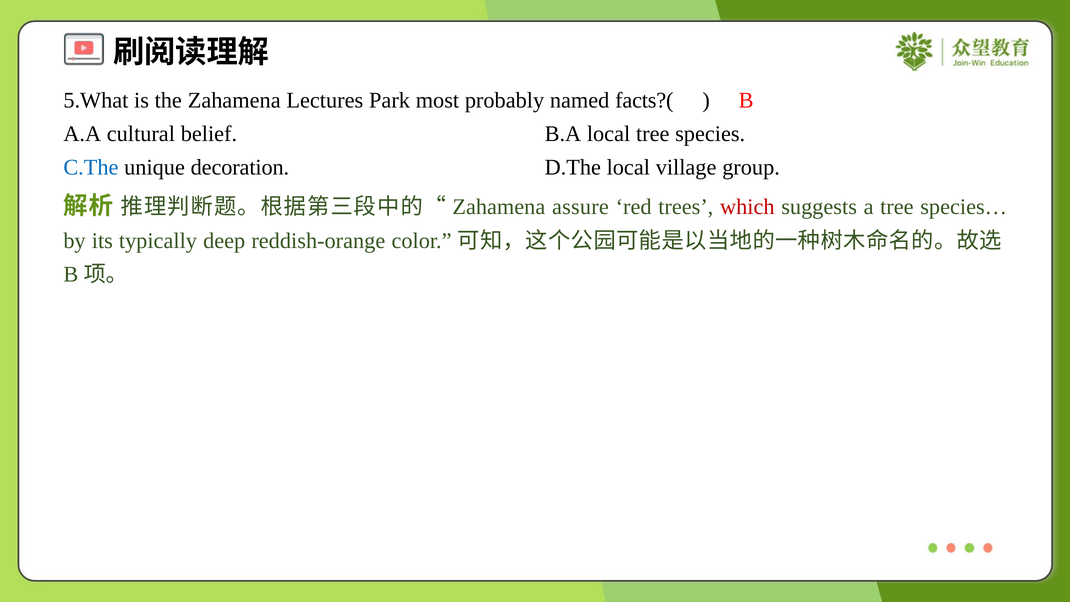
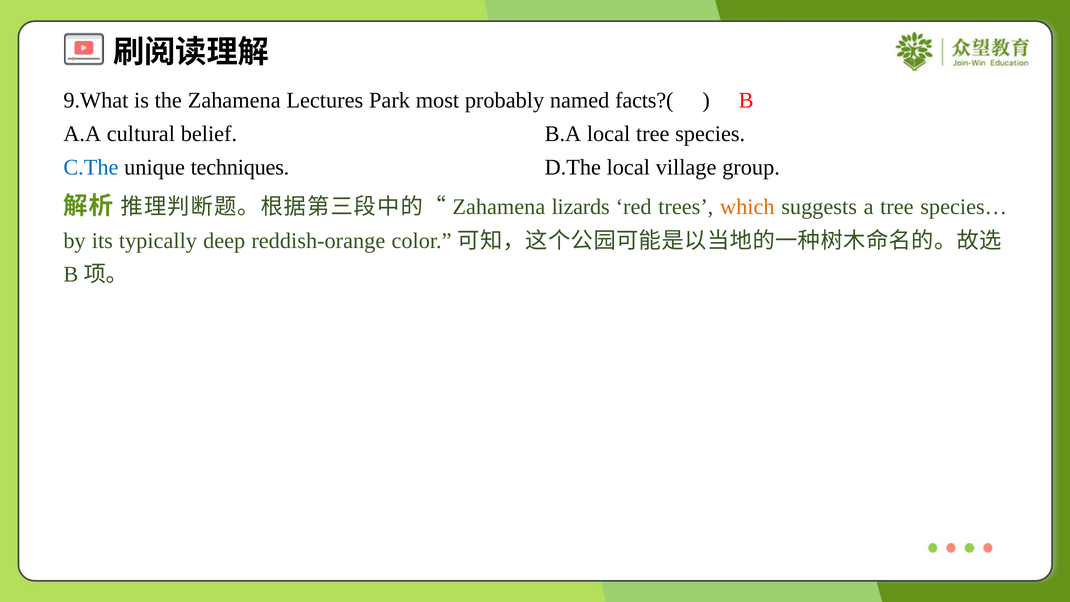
5.What: 5.What -> 9.What
decoration: decoration -> techniques
assure: assure -> lizards
which colour: red -> orange
